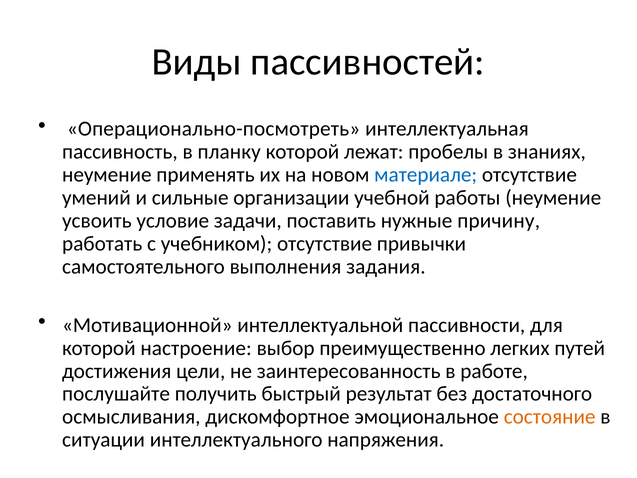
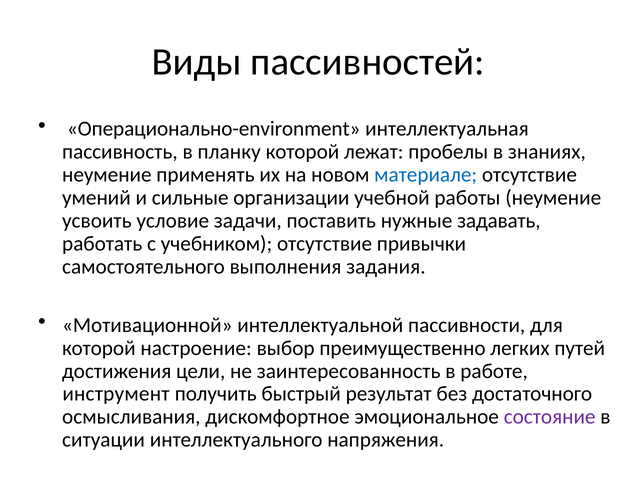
Операционально-посмотреть: Операционально-посмотреть -> Операционально-environment
причину: причину -> задавать
послушайте: послушайте -> инструмент
состояние colour: orange -> purple
